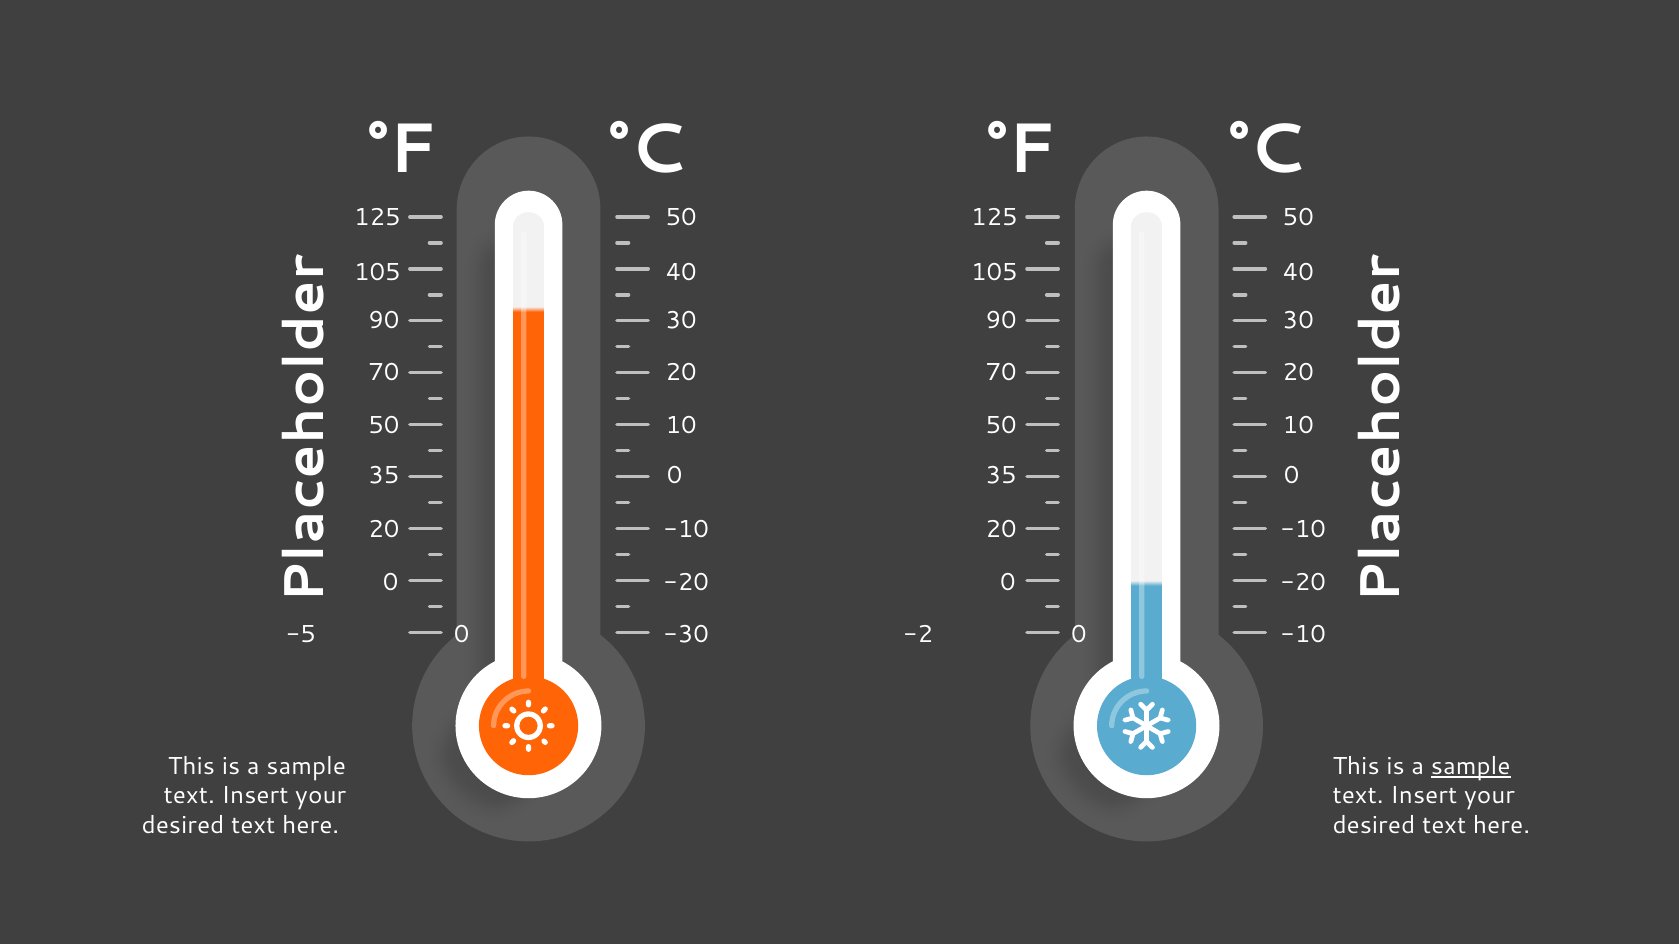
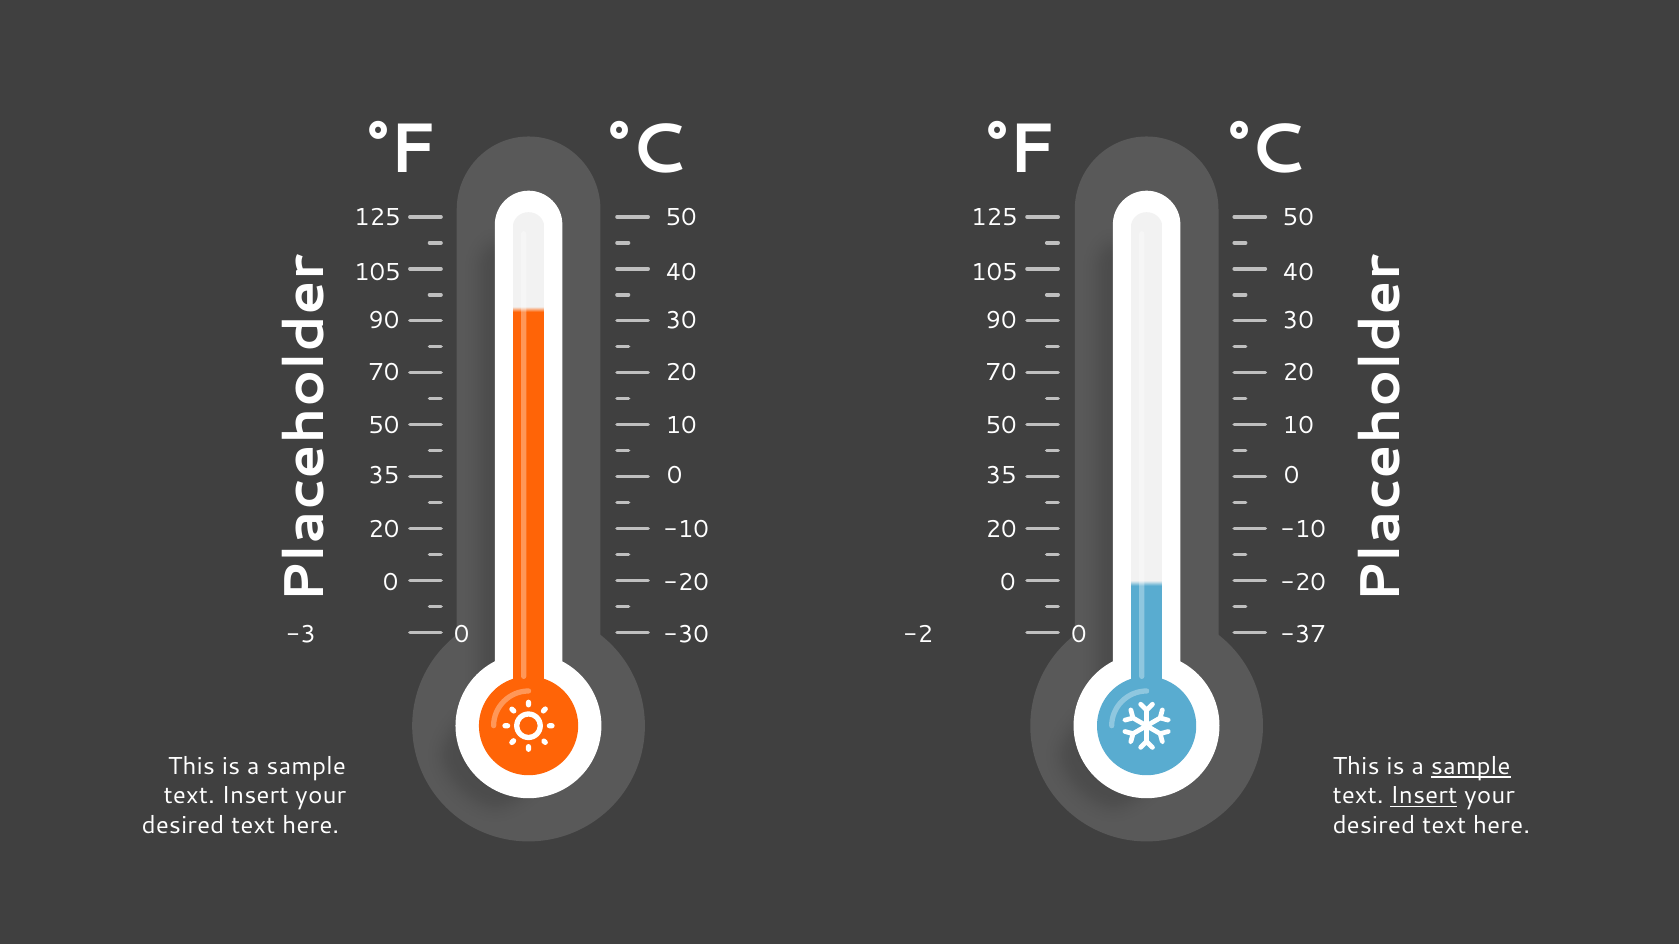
-5: -5 -> -3
-10 at (1303, 634): -10 -> -37
Insert at (1424, 796) underline: none -> present
